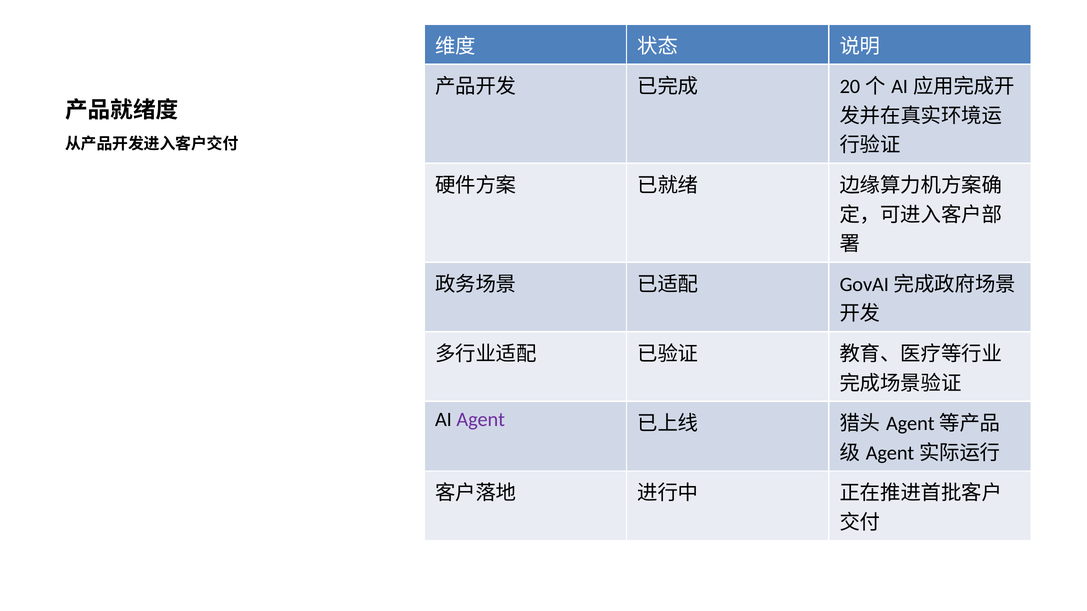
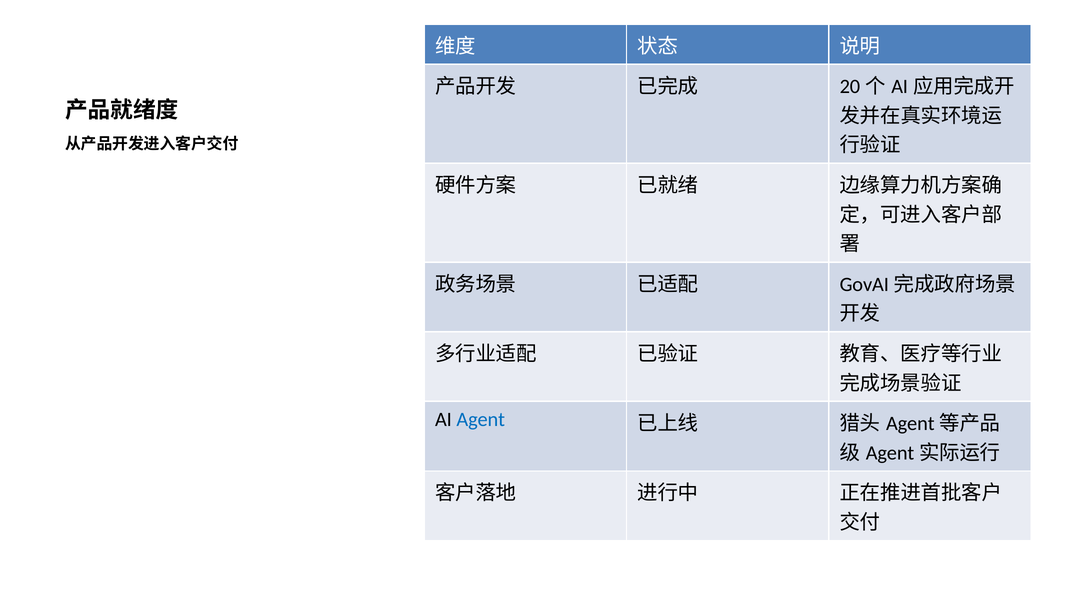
Agent colour: purple -> blue
